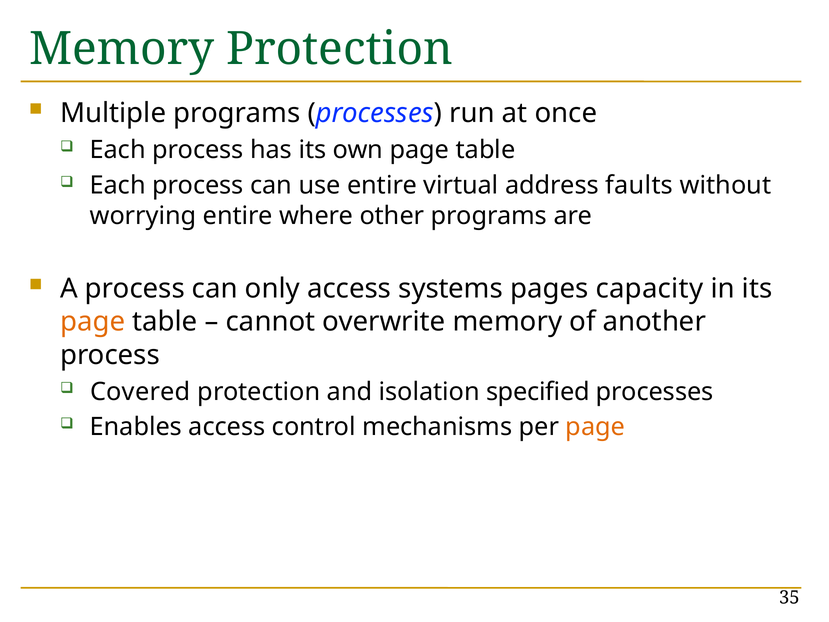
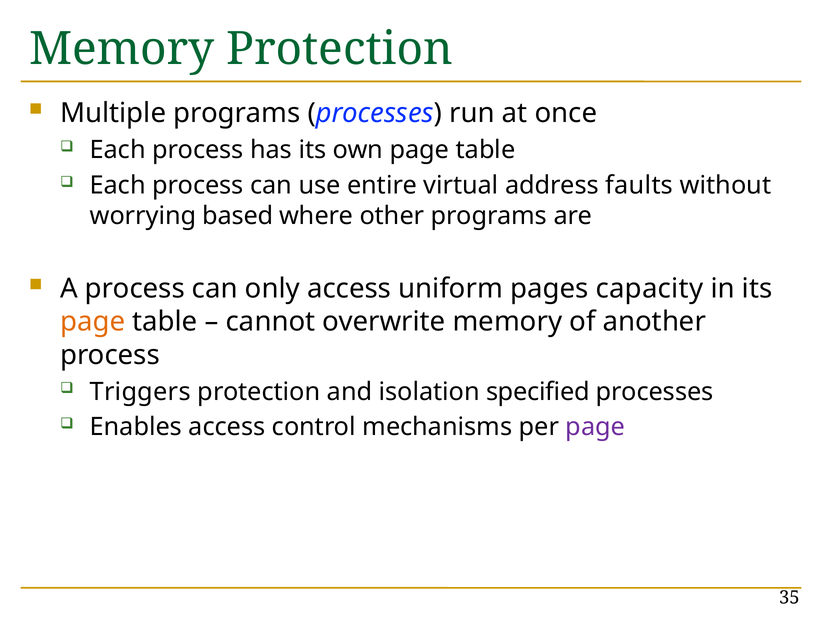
worrying entire: entire -> based
systems: systems -> uniform
Covered: Covered -> Triggers
page at (595, 427) colour: orange -> purple
